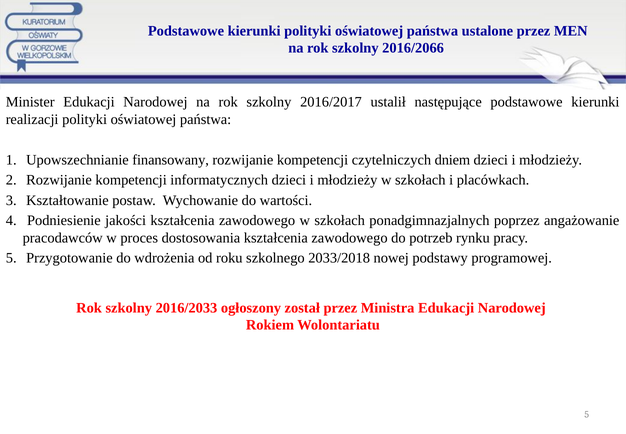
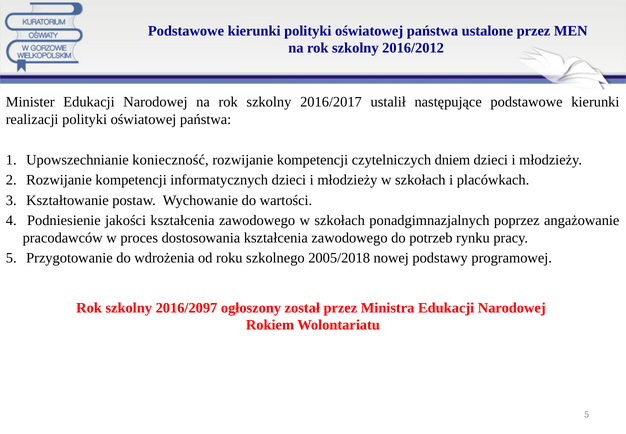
2016/2066: 2016/2066 -> 2016/2012
finansowany: finansowany -> konieczność
2033/2018: 2033/2018 -> 2005/2018
2016/2033: 2016/2033 -> 2016/2097
